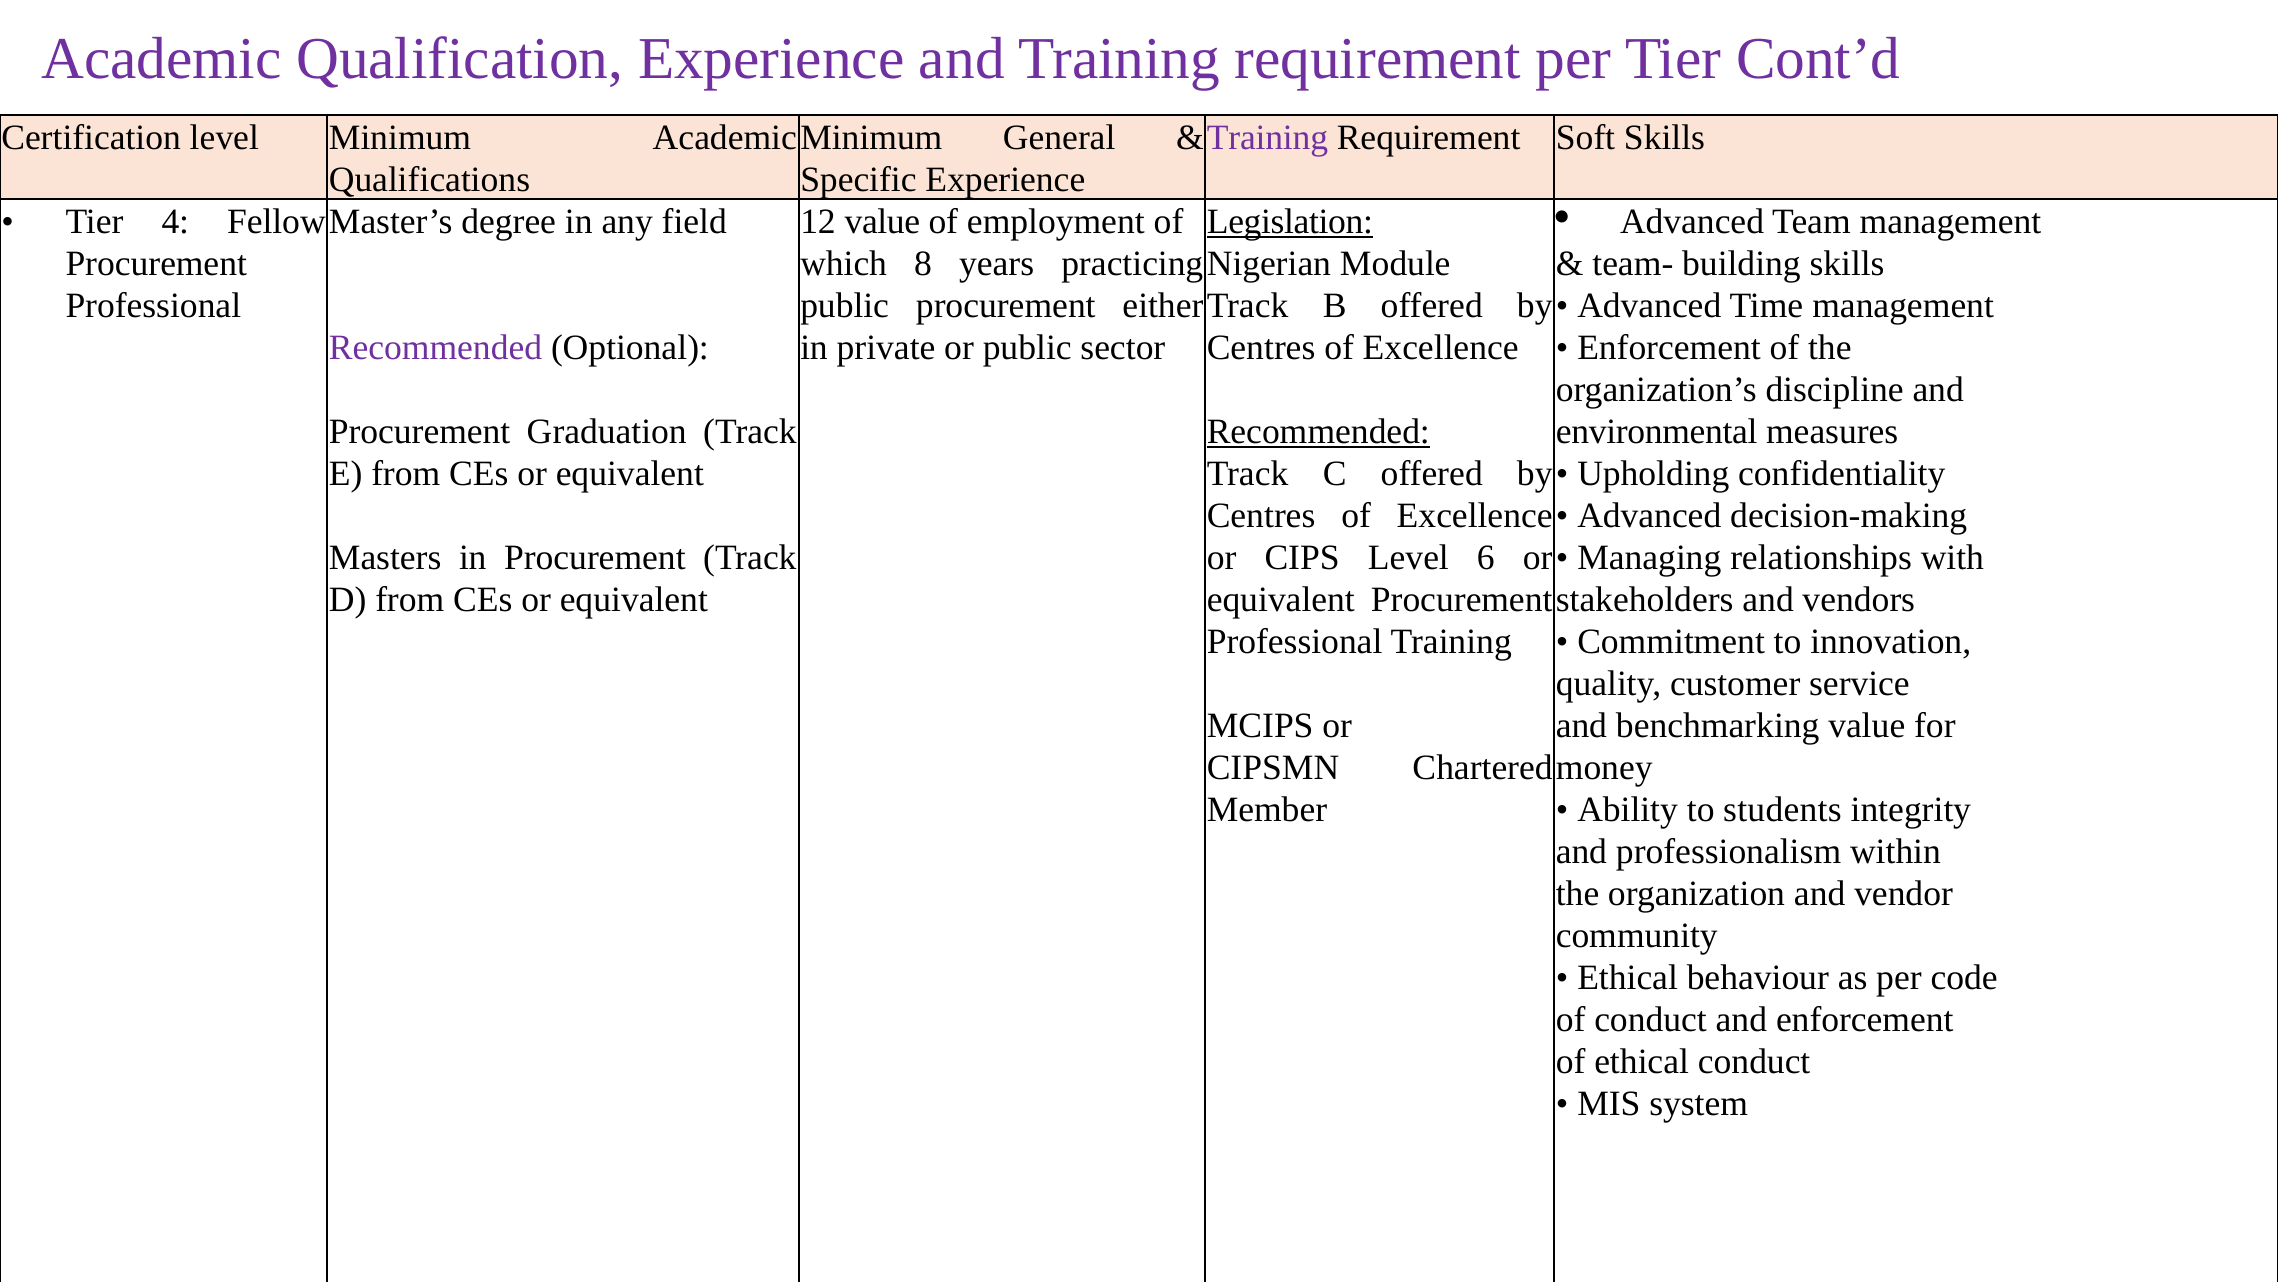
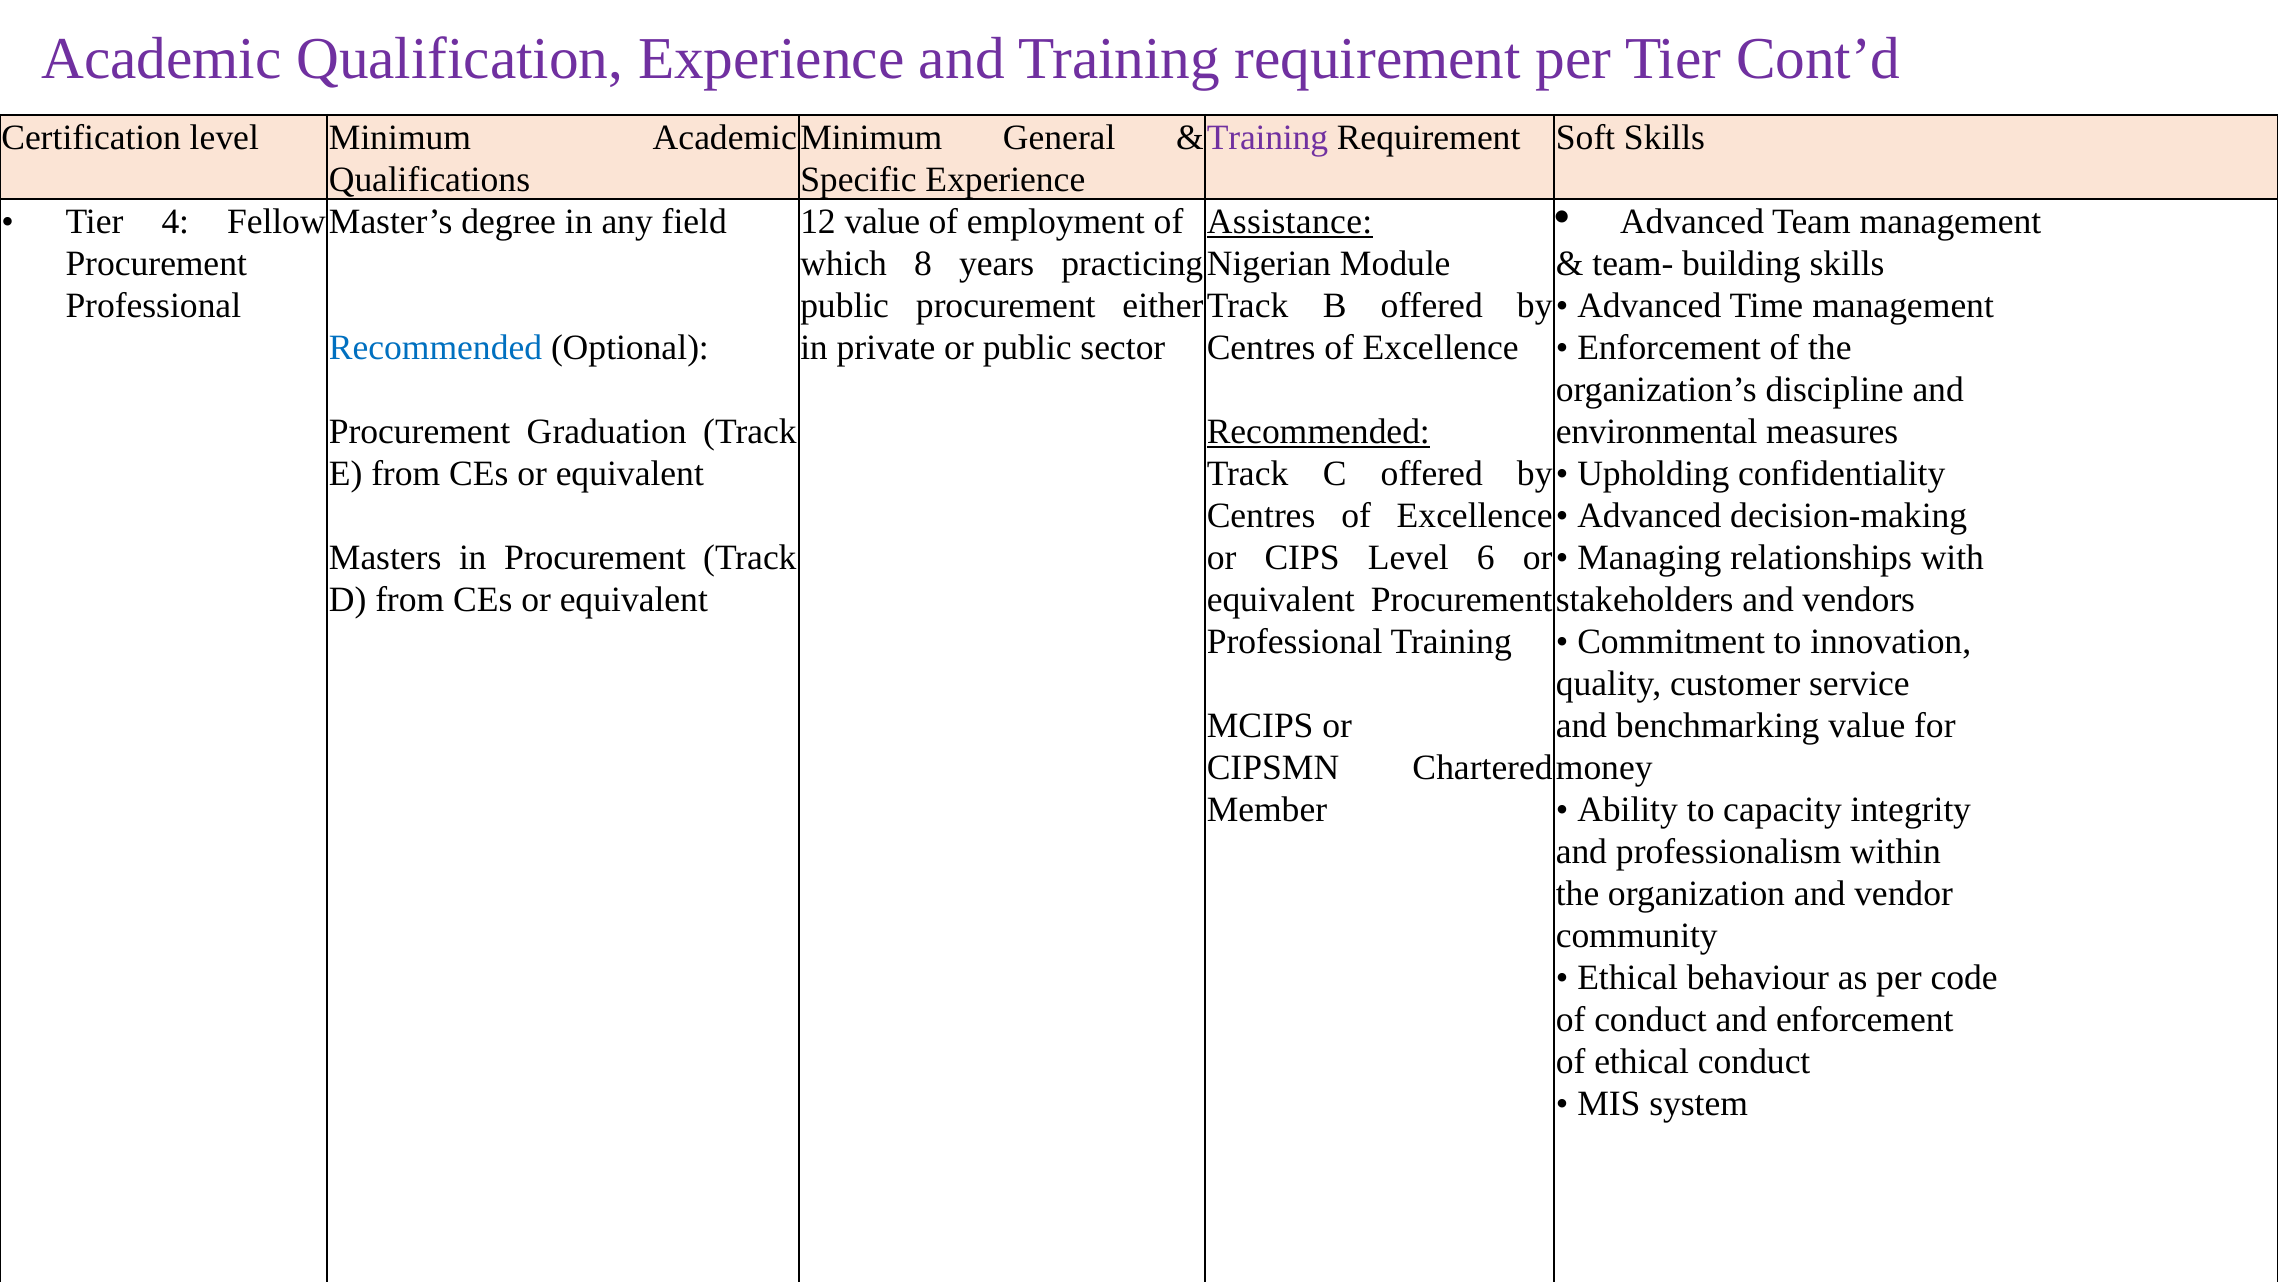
Legislation: Legislation -> Assistance
Recommended at (436, 347) colour: purple -> blue
students: students -> capacity
